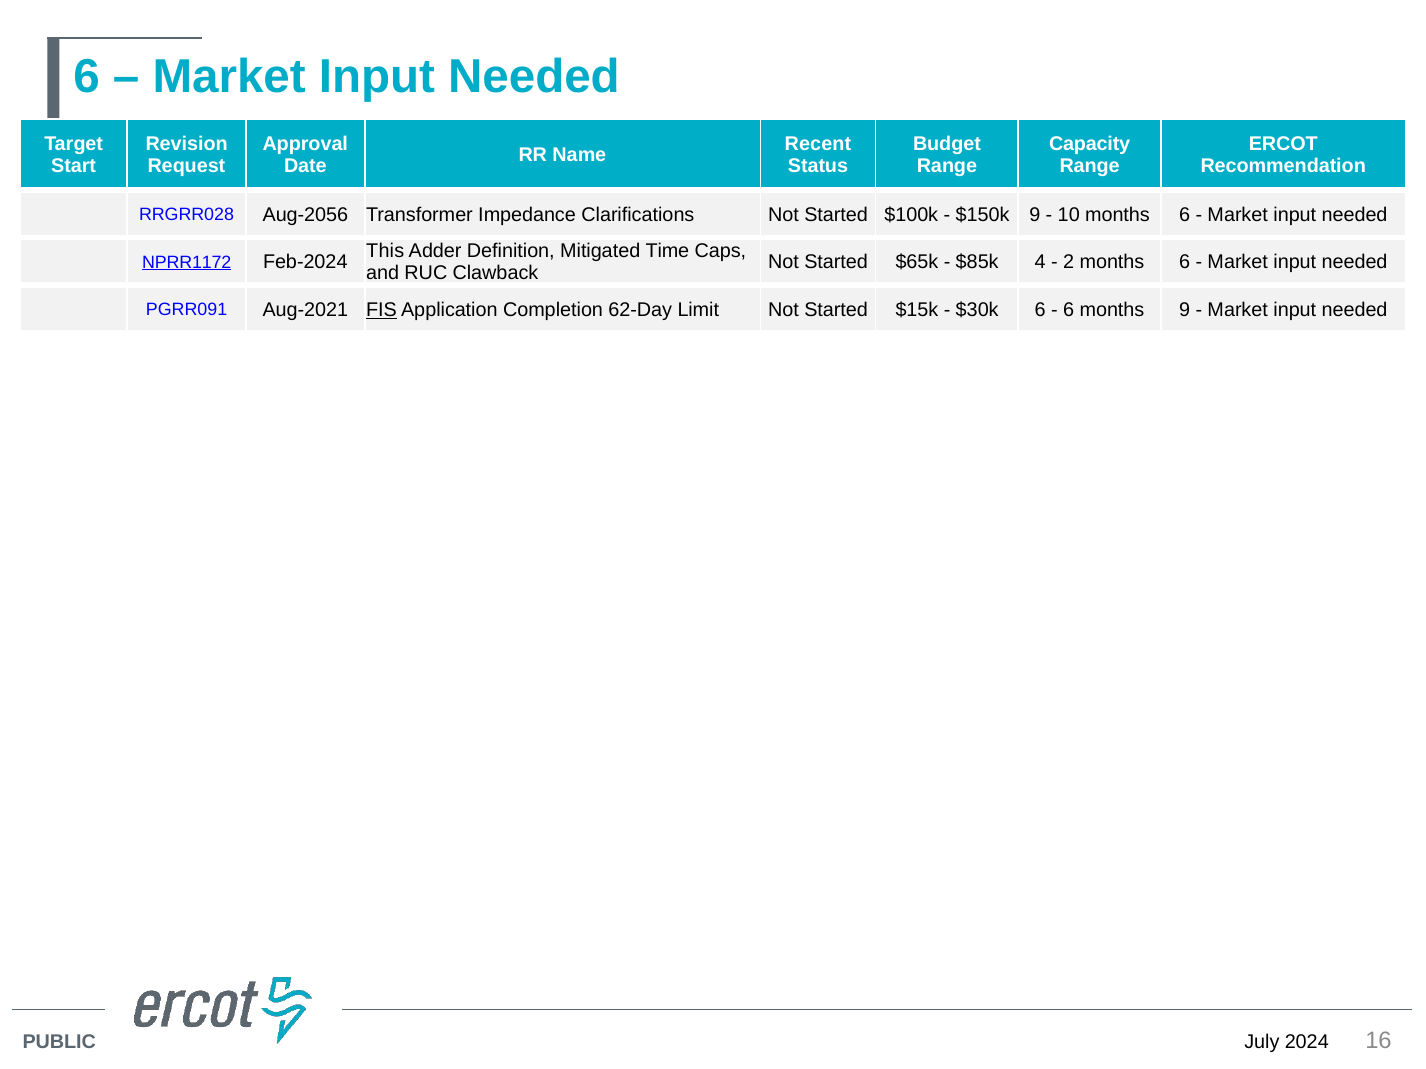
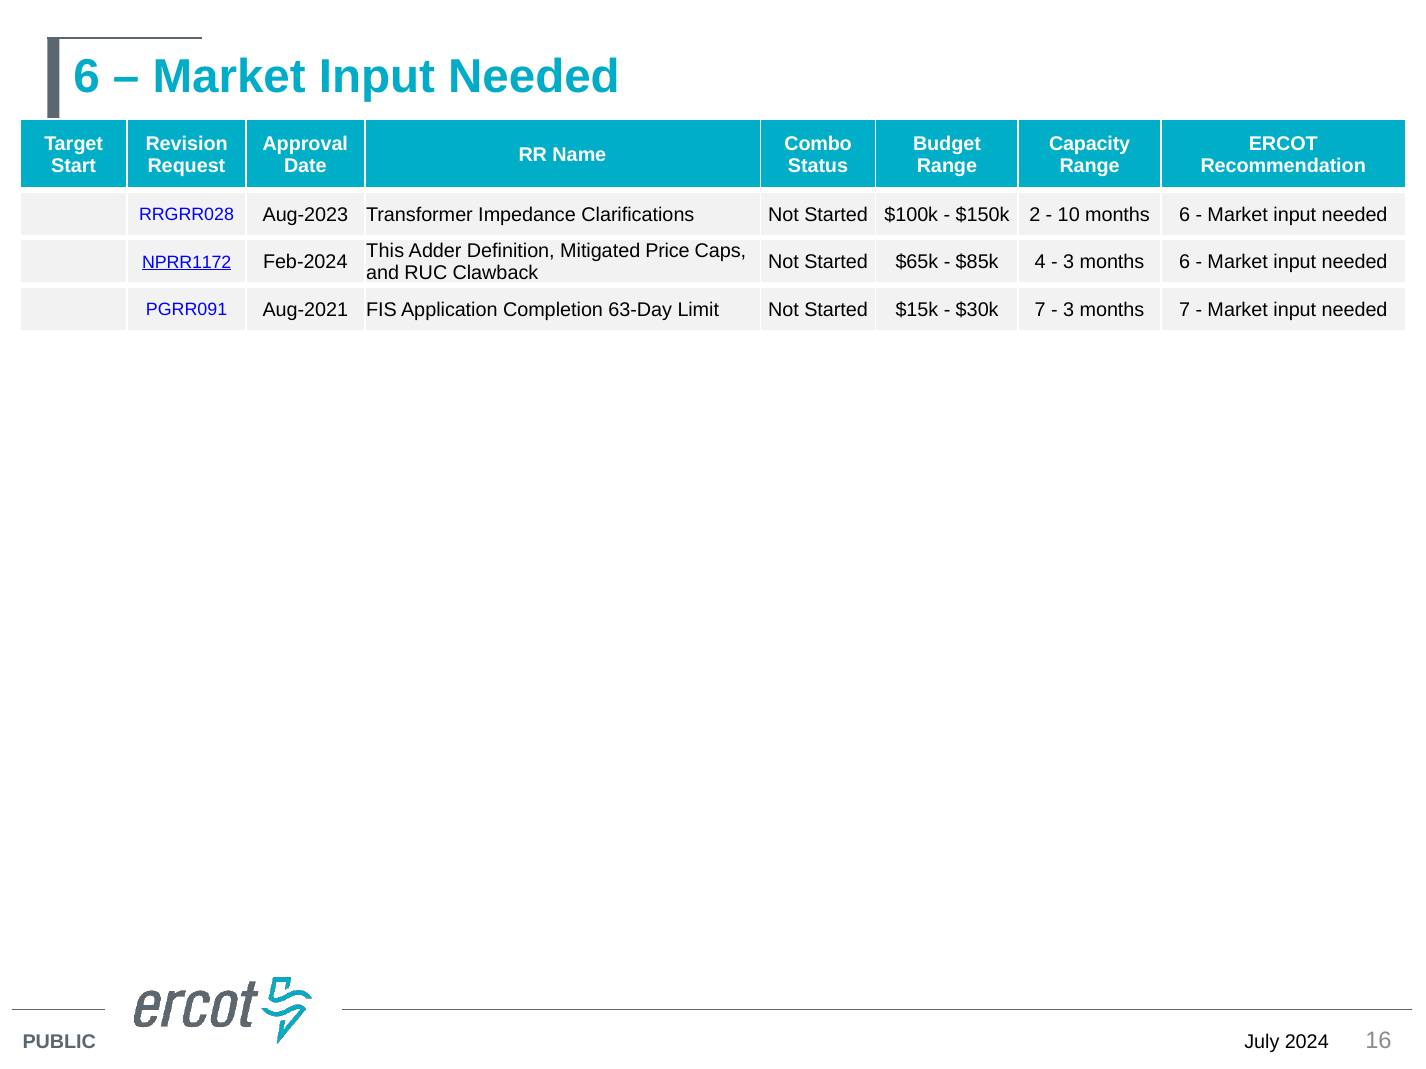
Recent: Recent -> Combo
Aug-2056: Aug-2056 -> Aug-2023
$150k 9: 9 -> 2
Time: Time -> Price
2 at (1069, 262): 2 -> 3
FIS underline: present -> none
62-Day: 62-Day -> 63-Day
$30k 6: 6 -> 7
6 at (1069, 310): 6 -> 3
months 9: 9 -> 7
